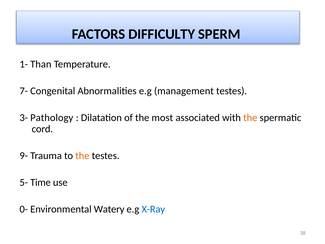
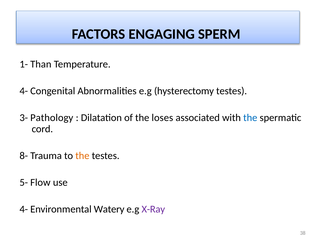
DIFFICULTY: DIFFICULTY -> ENGAGING
7- at (24, 91): 7- -> 4-
management: management -> hysterectomy
most: most -> loses
the at (250, 118) colour: orange -> blue
9-: 9- -> 8-
Time: Time -> Flow
0- at (24, 209): 0- -> 4-
X-Ray colour: blue -> purple
